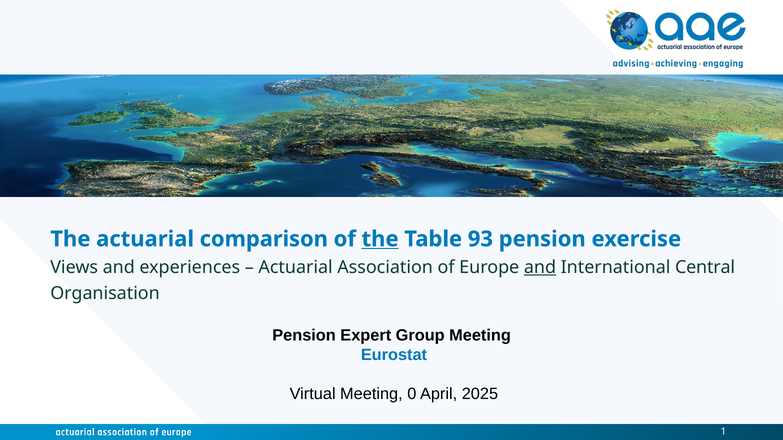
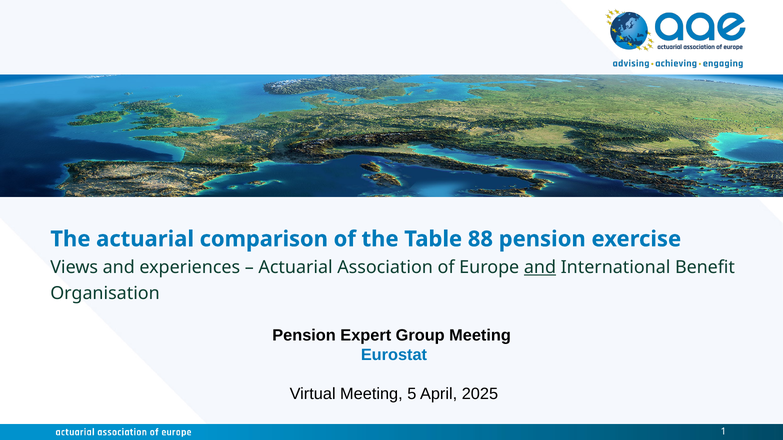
the at (380, 239) underline: present -> none
93: 93 -> 88
Central: Central -> Benefit
0: 0 -> 5
